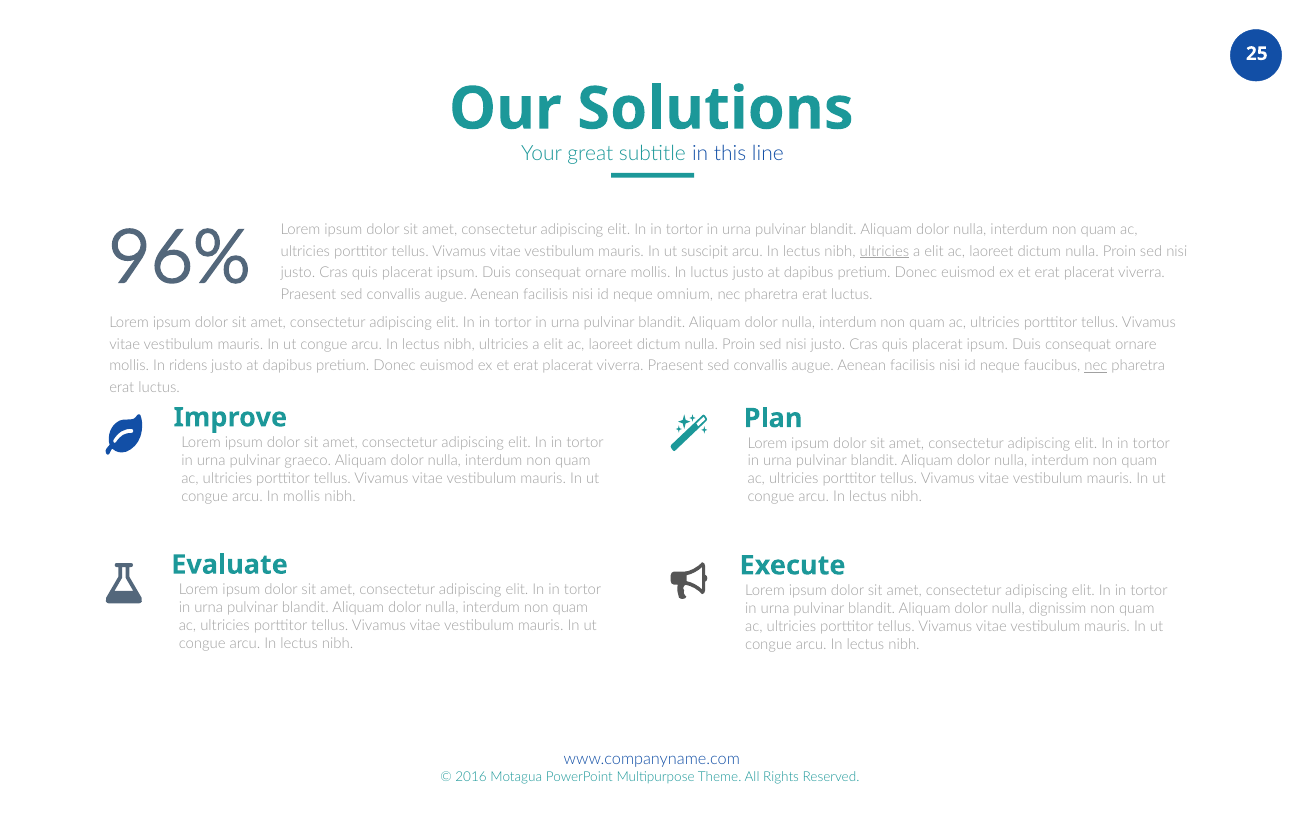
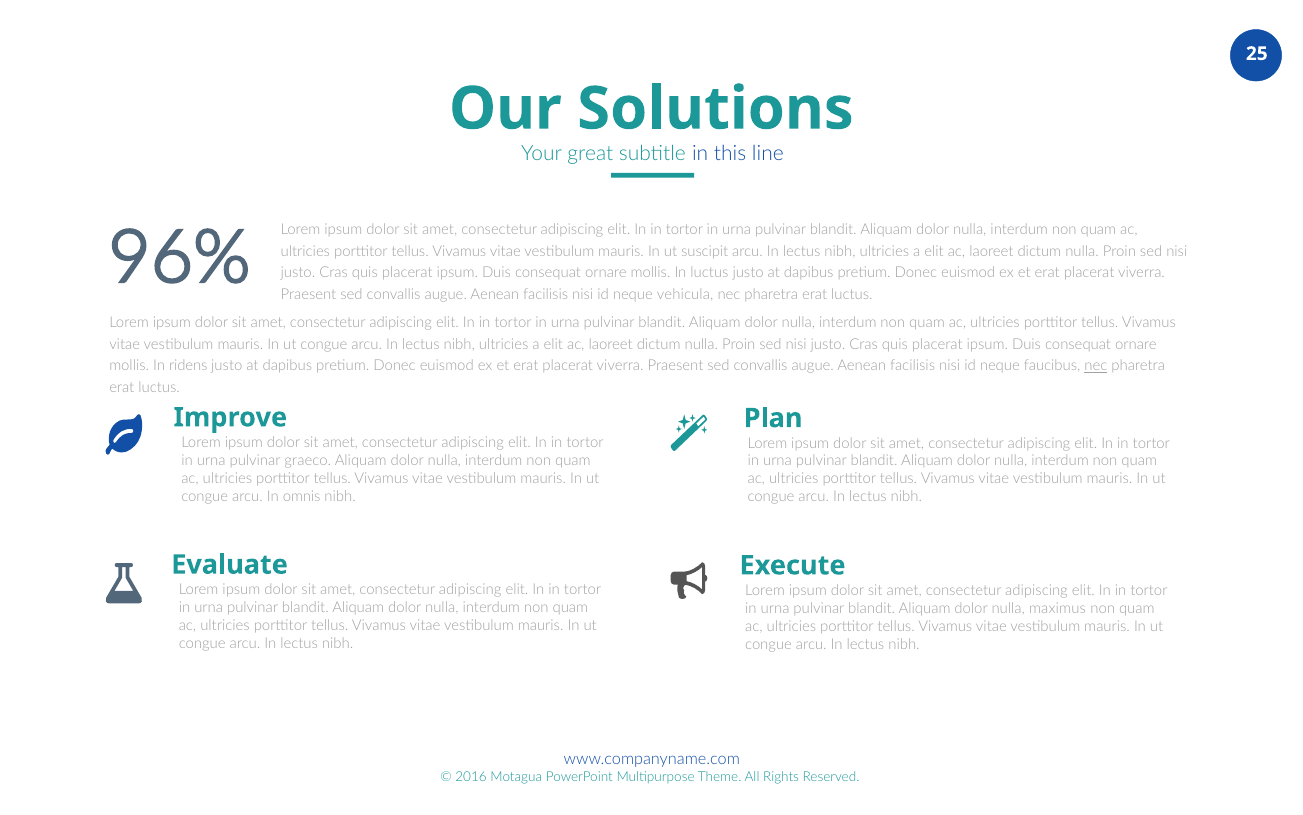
ultricies at (884, 251) underline: present -> none
omnium: omnium -> vehicula
In mollis: mollis -> omnis
dignissim: dignissim -> maximus
